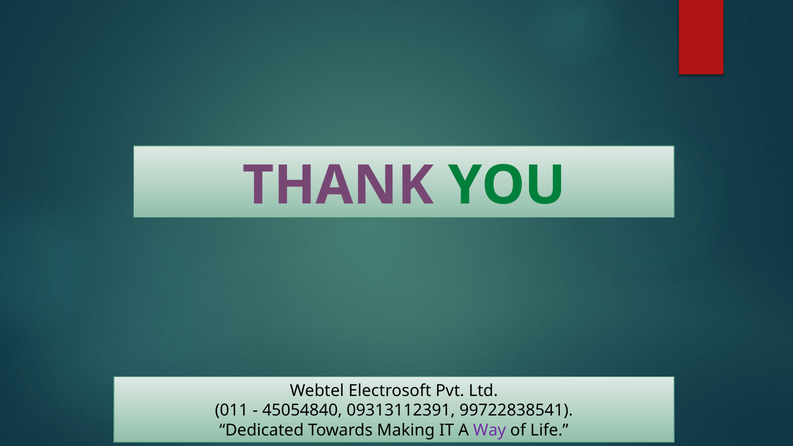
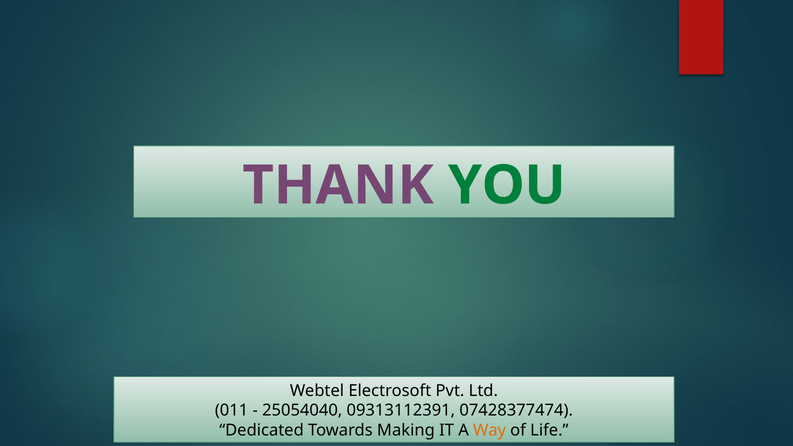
45054840: 45054840 -> 25054040
99722838541: 99722838541 -> 07428377474
Way colour: purple -> orange
